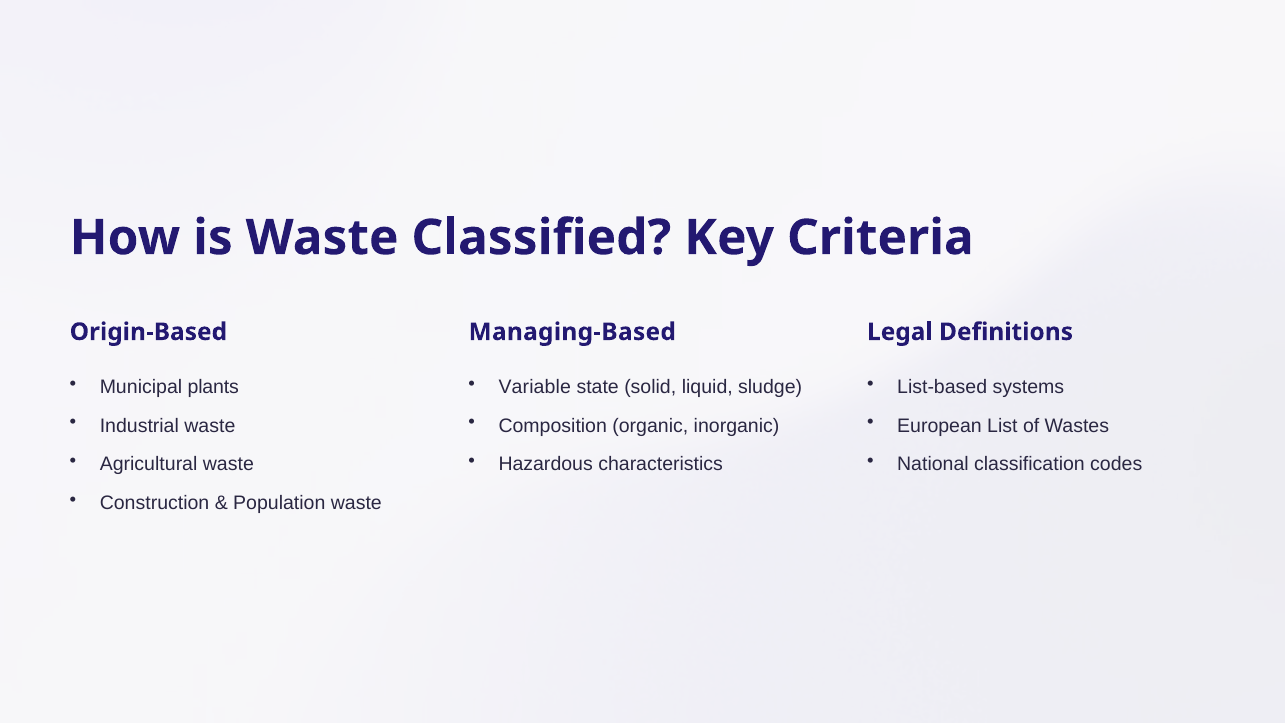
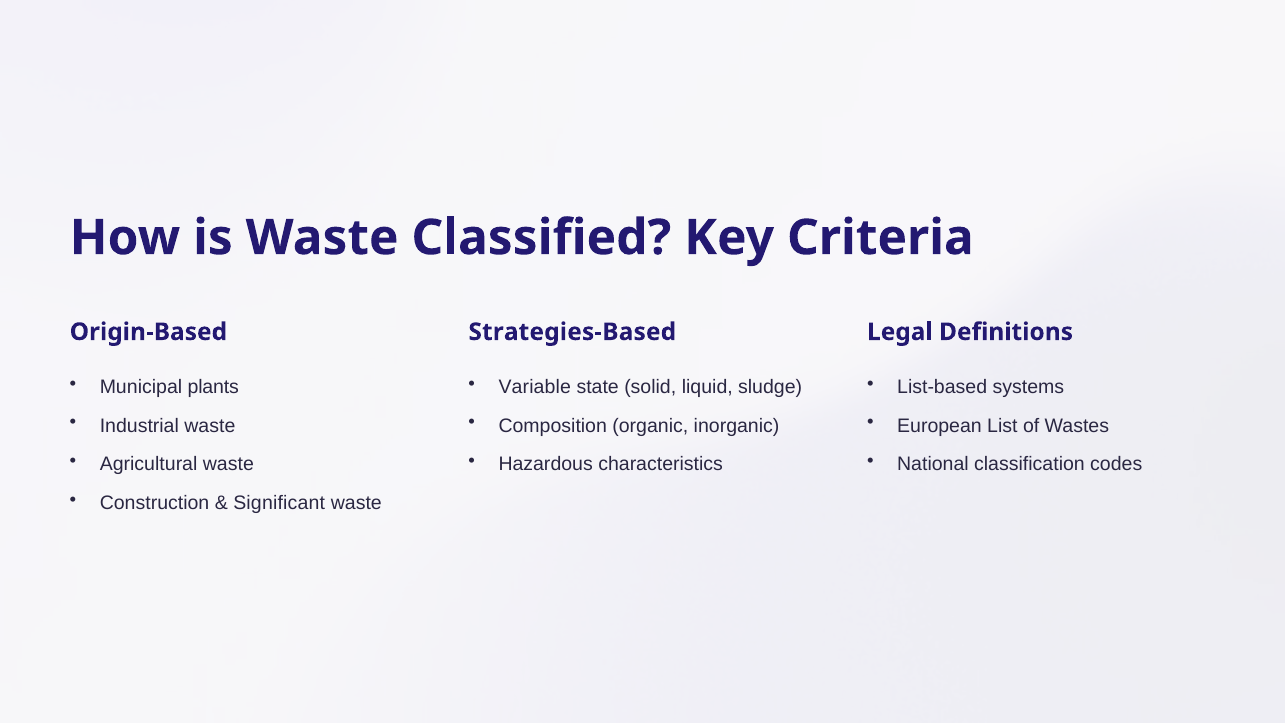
Managing-Based: Managing-Based -> Strategies-Based
Population: Population -> Significant
